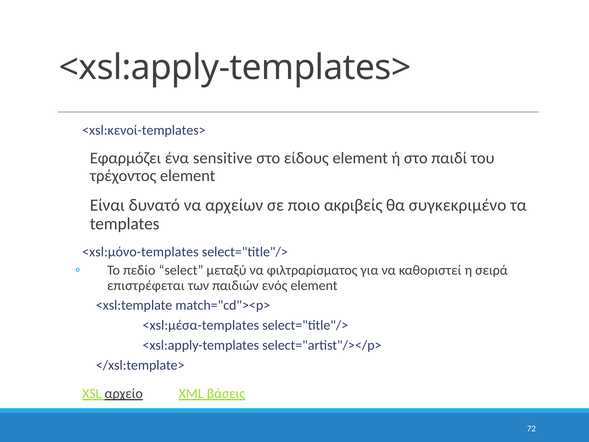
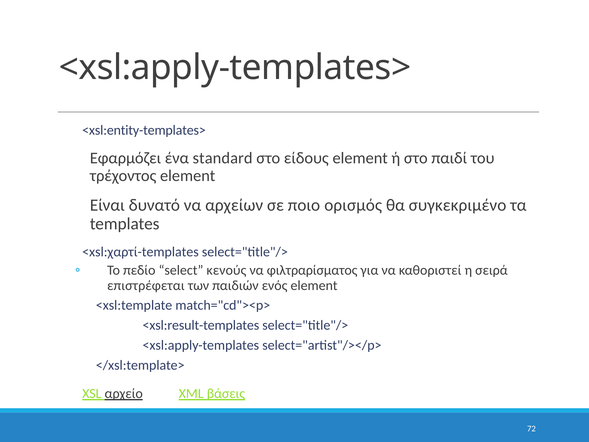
<xsl:κενοί-templates>: <xsl:κενοί-templates> -> <xsl:entity-templates>
sensitive: sensitive -> standard
ακριβείς: ακριβείς -> ορισμός
<xsl:μόνο-templates: <xsl:μόνο-templates -> <xsl:χαρτί-templates
μεταξύ: μεταξύ -> κενούς
<xsl:μέσα-templates: <xsl:μέσα-templates -> <xsl:result-templates
